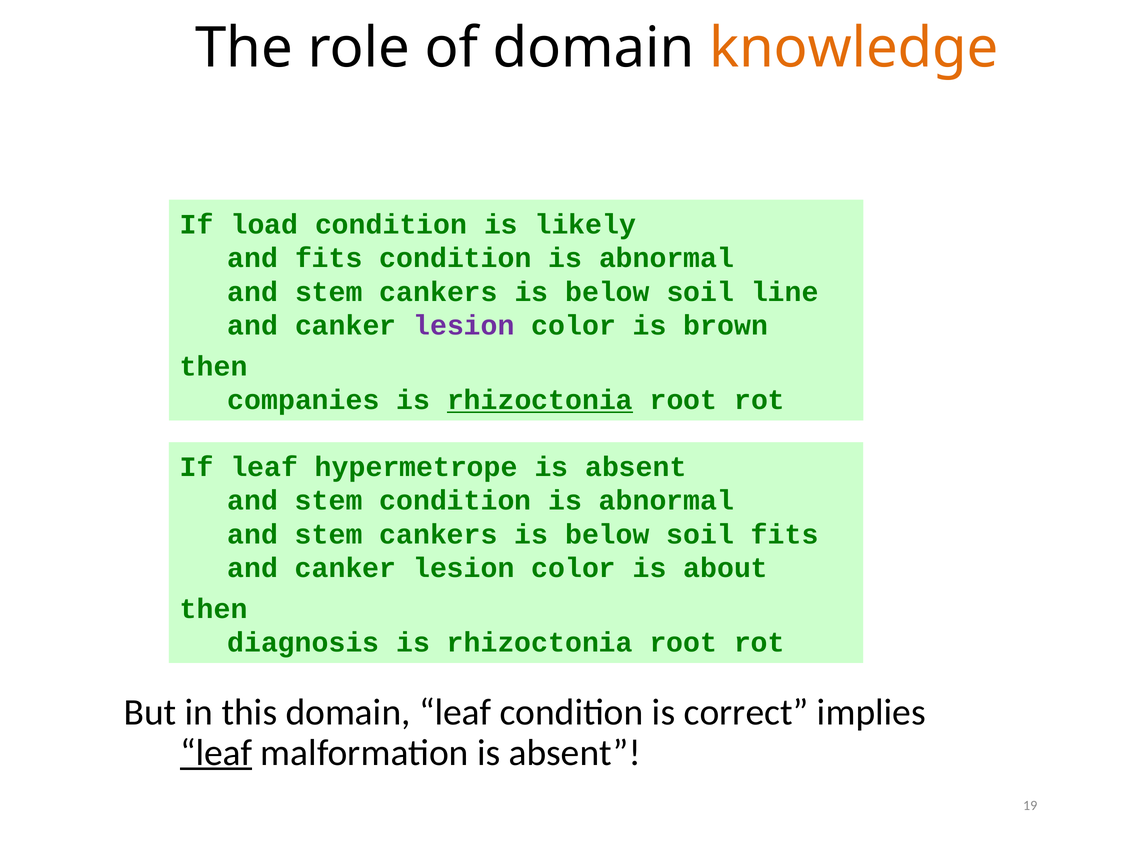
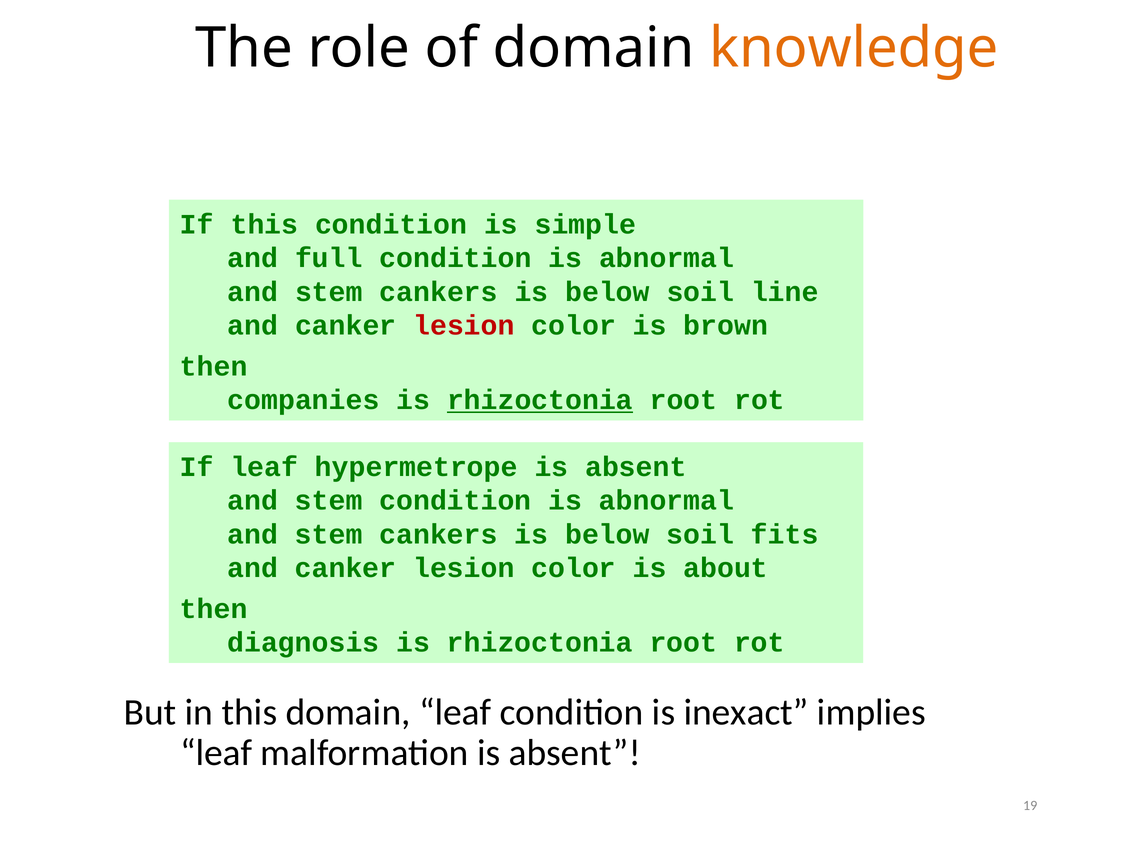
If load: load -> this
likely: likely -> simple
and fits: fits -> full
lesion at (464, 326) colour: purple -> red
correct: correct -> inexact
leaf at (216, 753) underline: present -> none
